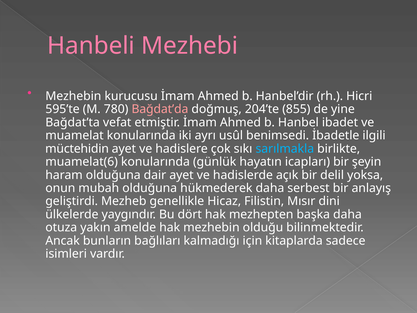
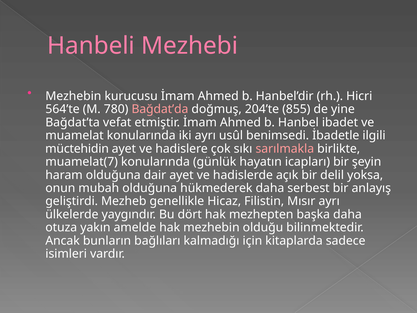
595’te: 595’te -> 564’te
sarılmakla colour: light blue -> pink
muamelat(6: muamelat(6 -> muamelat(7
Mısır dini: dini -> ayrı
